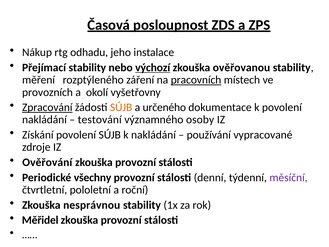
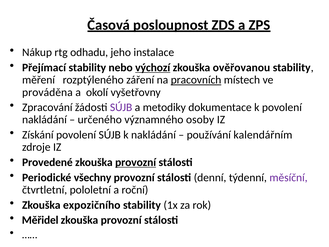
provozních: provozních -> prováděna
Zpracování underline: present -> none
SÚJB at (121, 107) colour: orange -> purple
určeného: určeného -> metodiky
testování: testování -> určeného
vypracované: vypracované -> kalendářním
Ověřování: Ověřování -> Provedené
provozní at (136, 162) underline: none -> present
nesprávnou: nesprávnou -> expozičního
